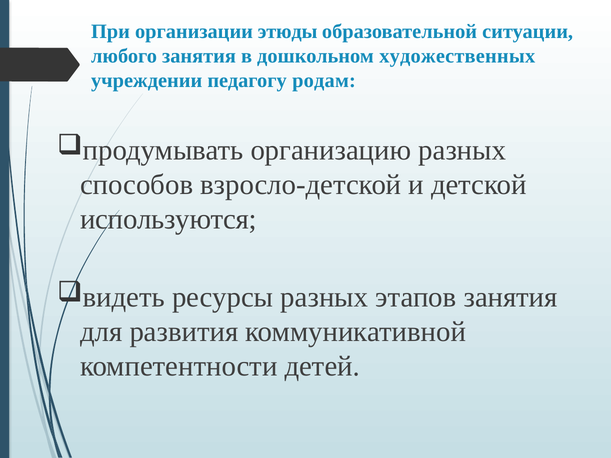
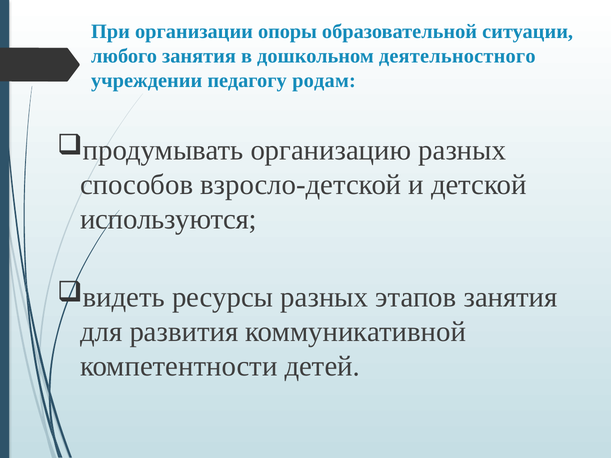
этюды: этюды -> опоры
художественных: художественных -> деятельностного
